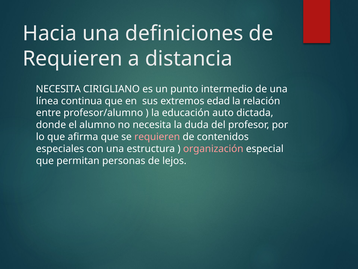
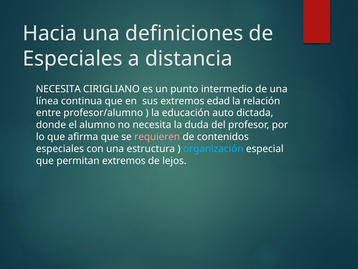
Requieren at (73, 59): Requieren -> Especiales
organización colour: pink -> light blue
permitan personas: personas -> extremos
